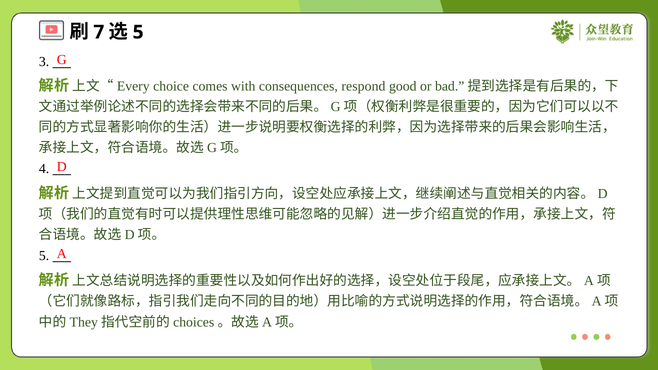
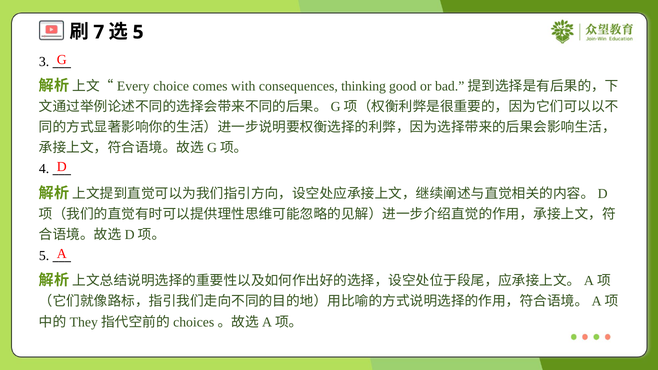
respond: respond -> thinking
